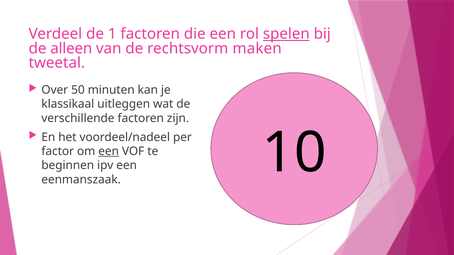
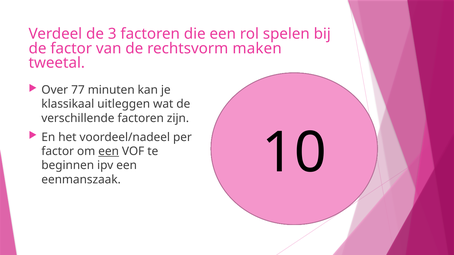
1: 1 -> 3
spelen underline: present -> none
de alleen: alleen -> factor
50: 50 -> 77
